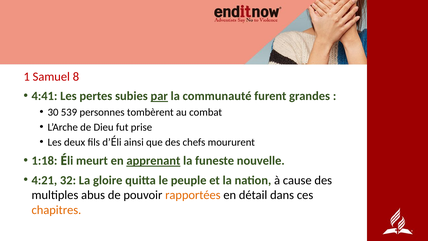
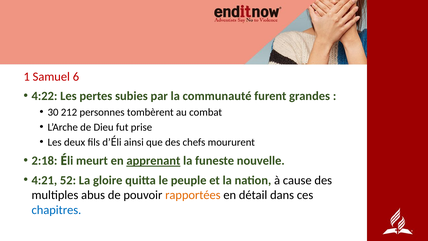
8: 8 -> 6
4:41: 4:41 -> 4:22
par underline: present -> none
539: 539 -> 212
1:18: 1:18 -> 2:18
32: 32 -> 52
chapitres colour: orange -> blue
